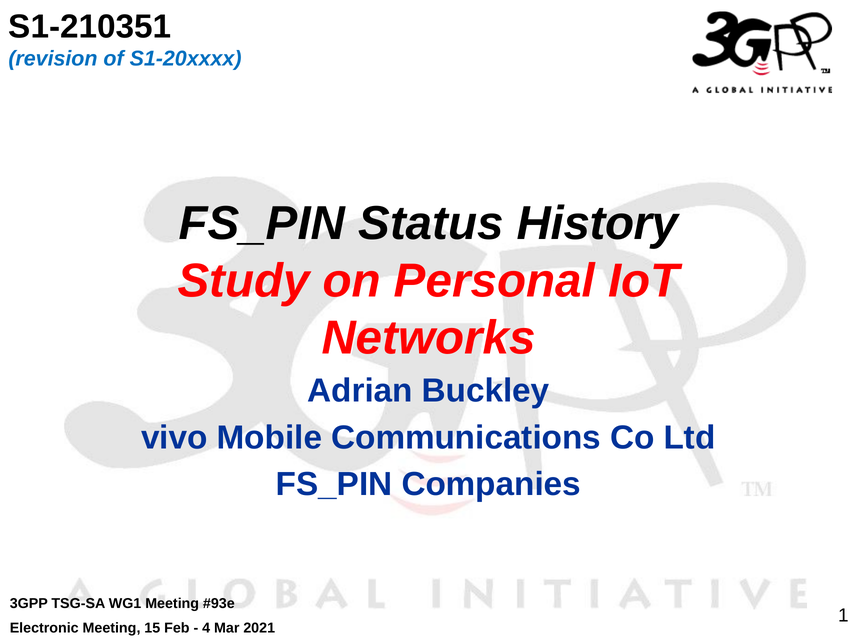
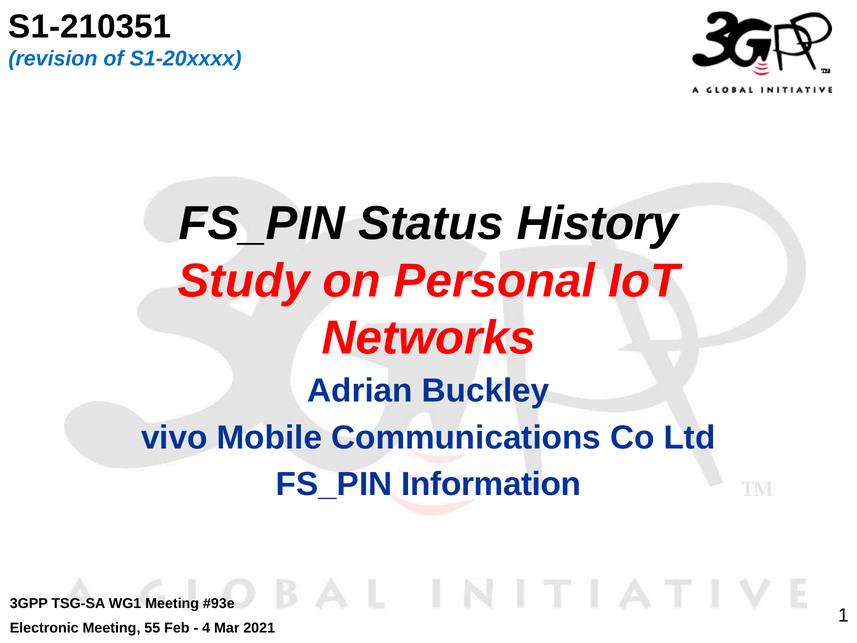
Companies: Companies -> Information
15: 15 -> 55
